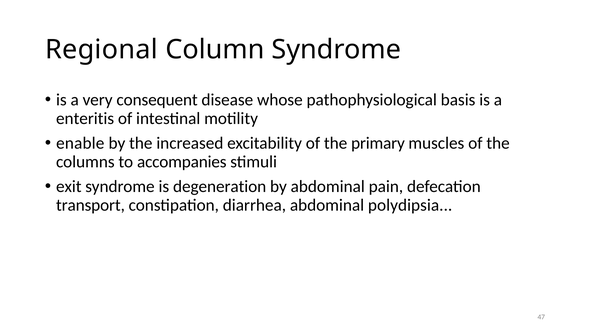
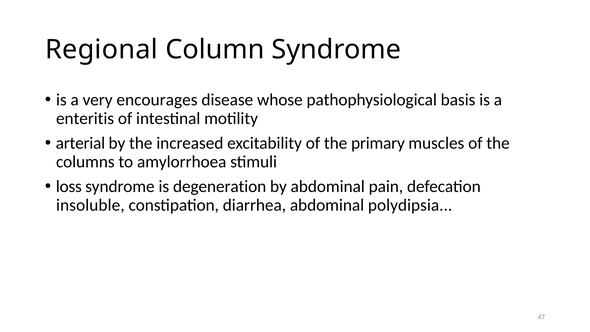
consequent: consequent -> encourages
enable: enable -> arterial
accompanies: accompanies -> amylorrhoea
exit: exit -> loss
transport: transport -> insoluble
